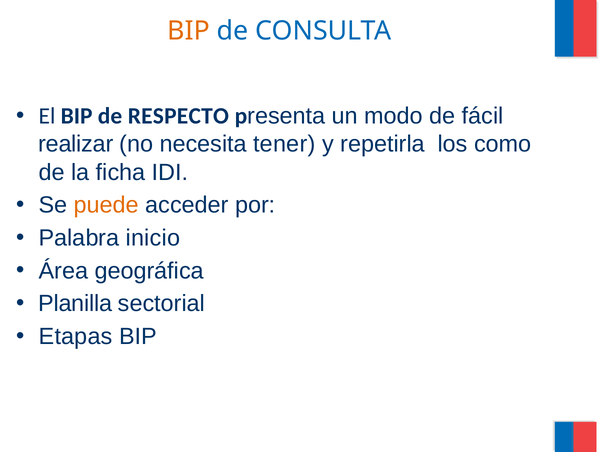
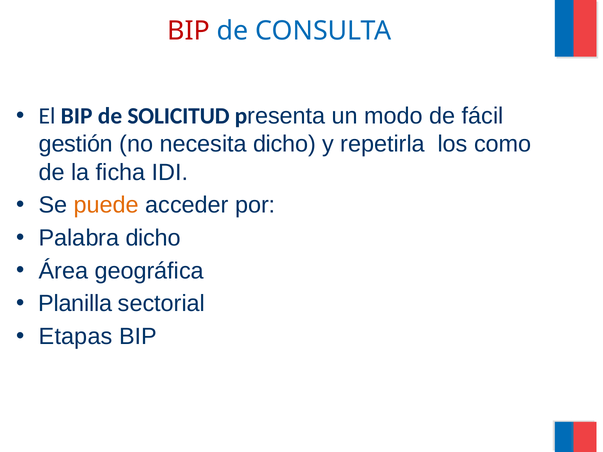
BIP at (189, 31) colour: orange -> red
RESPECTO: RESPECTO -> SOLICITUD
realizar: realizar -> gestión
necesita tener: tener -> dicho
Palabra inicio: inicio -> dicho
